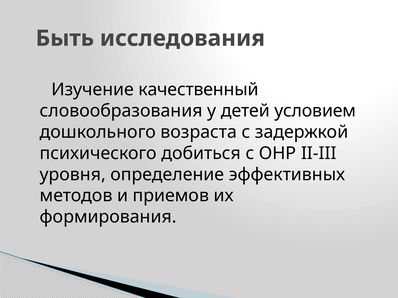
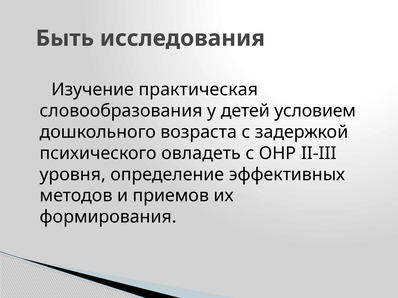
качественный: качественный -> практическая
добиться: добиться -> овладеть
